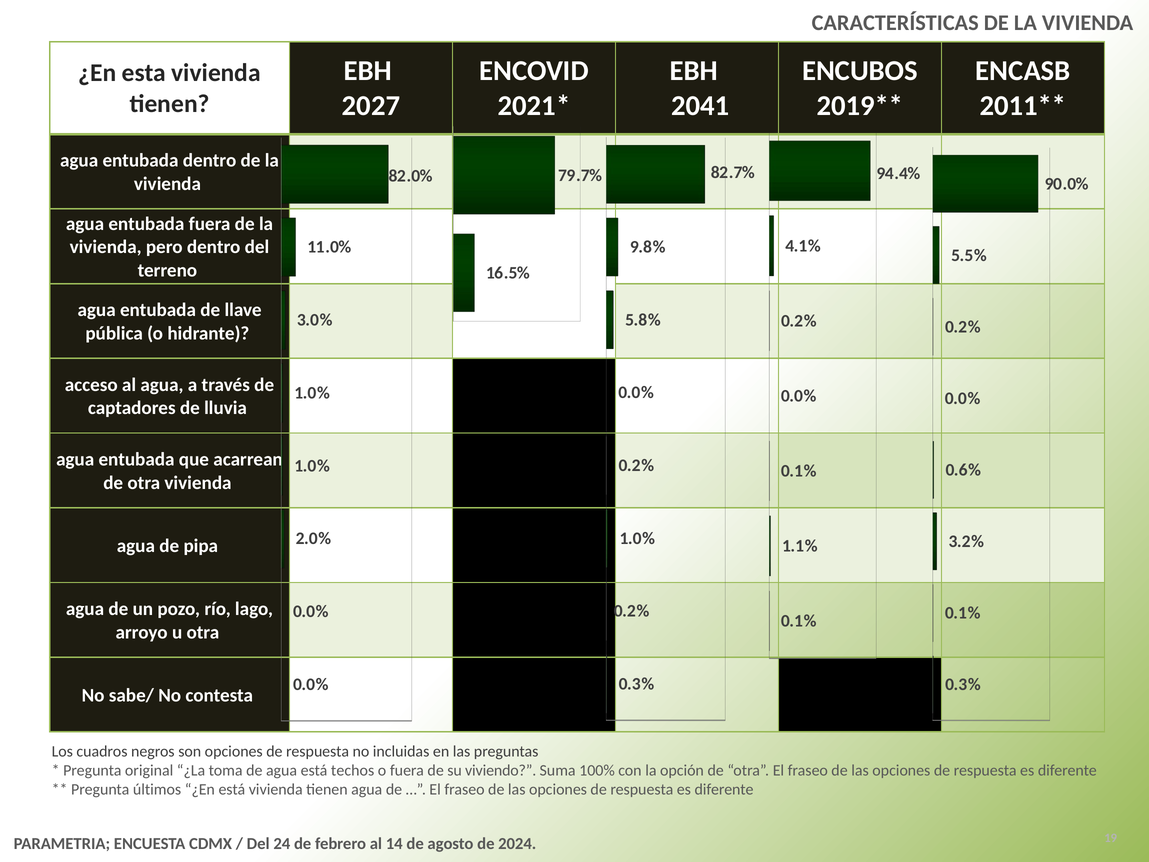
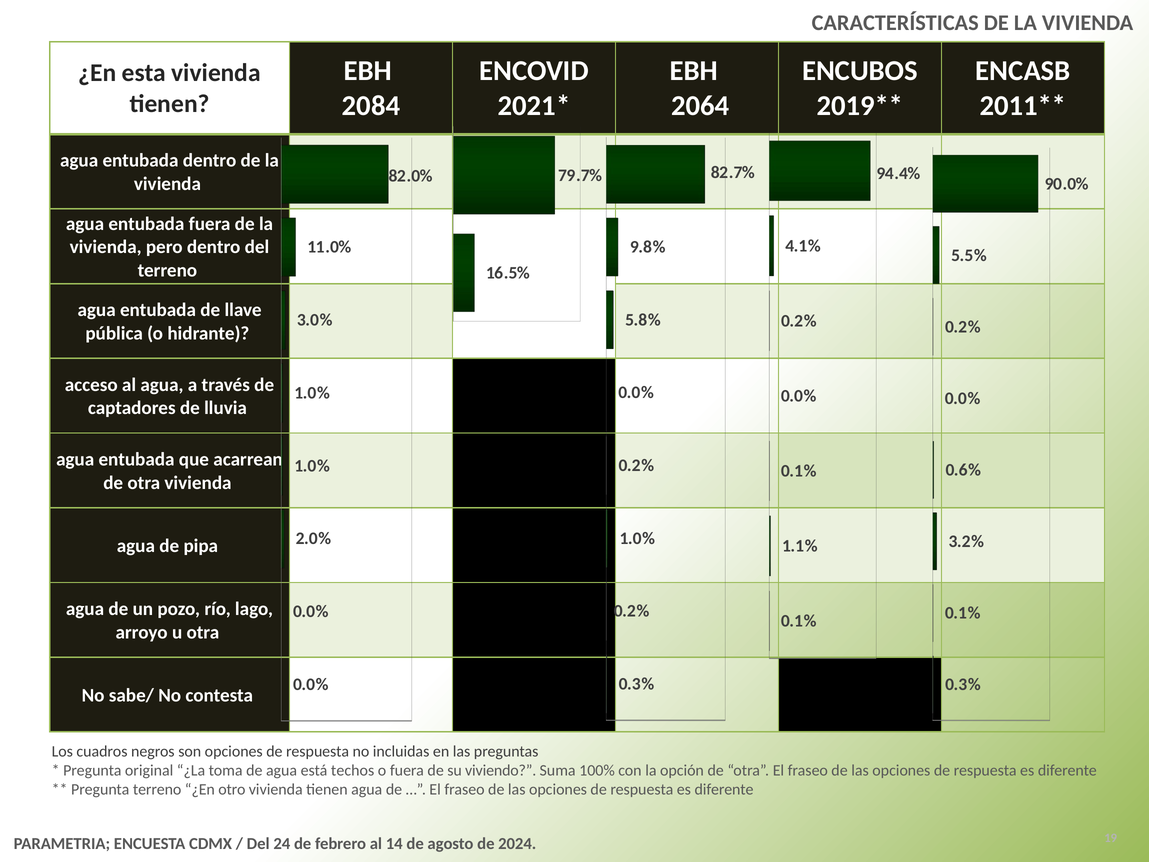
2027: 2027 -> 2084
2041: 2041 -> 2064
Pregunta últimos: últimos -> terreno
¿En está: está -> otro
